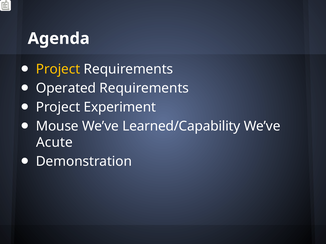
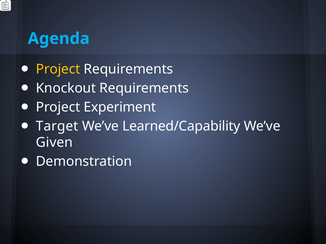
Agenda colour: white -> light blue
Operated: Operated -> Knockout
Mouse: Mouse -> Target
Acute: Acute -> Given
